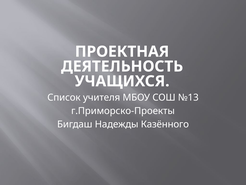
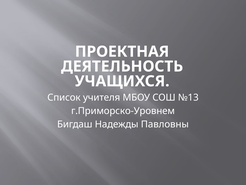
г.Приморско-Проекты: г.Приморско-Проекты -> г.Приморско-Уровнем
Казённого: Казённого -> Павловны
